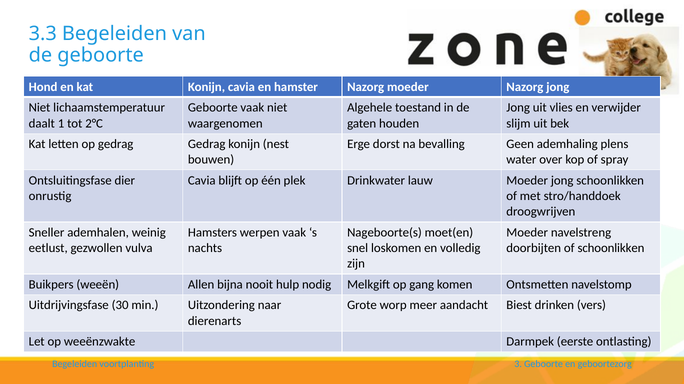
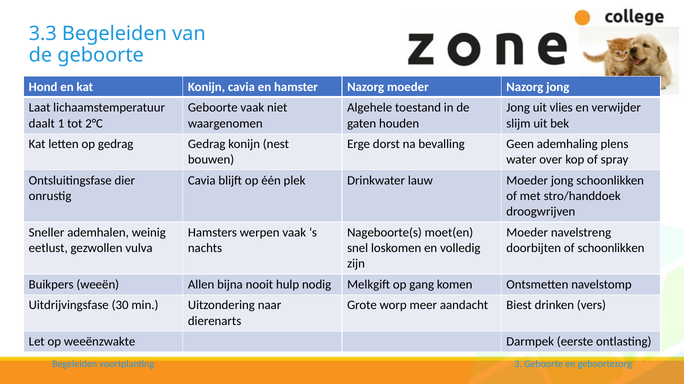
Niet at (40, 108): Niet -> Laat
